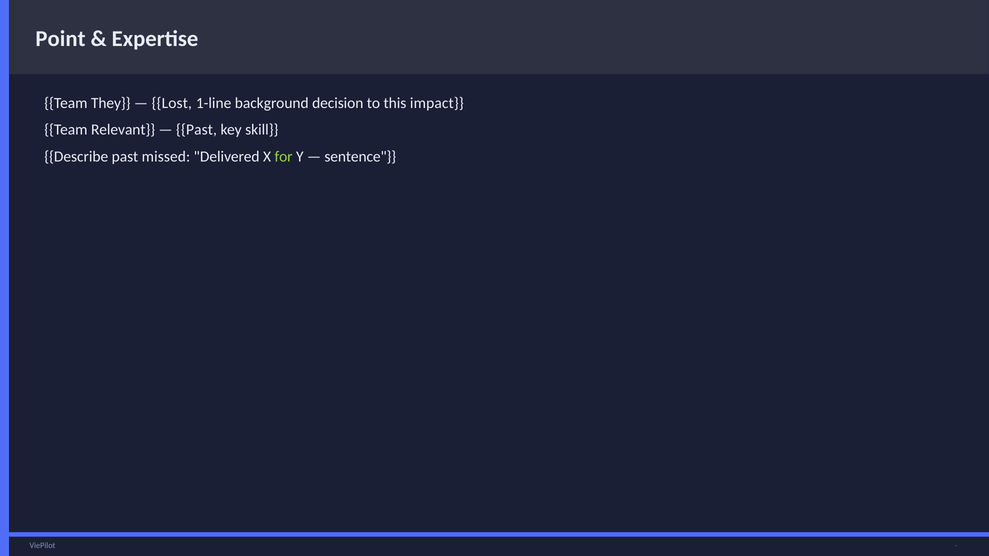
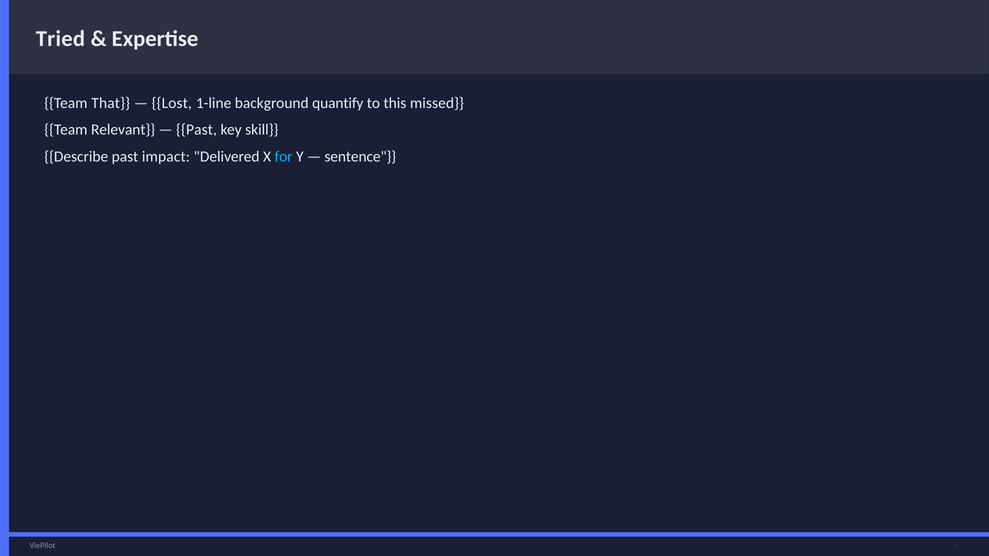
Point: Point -> Tried
They: They -> That
decision: decision -> quantify
impact: impact -> missed
missed: missed -> impact
for colour: light green -> light blue
